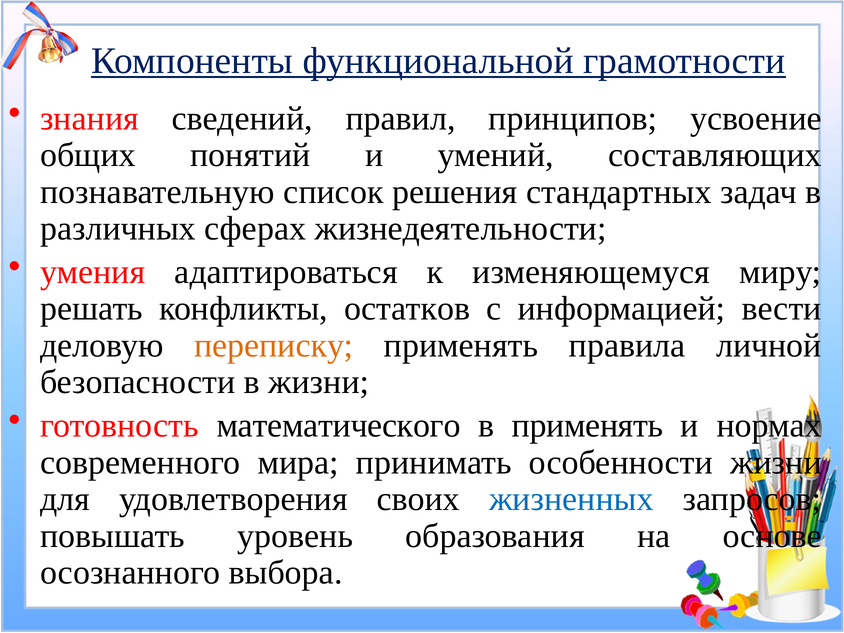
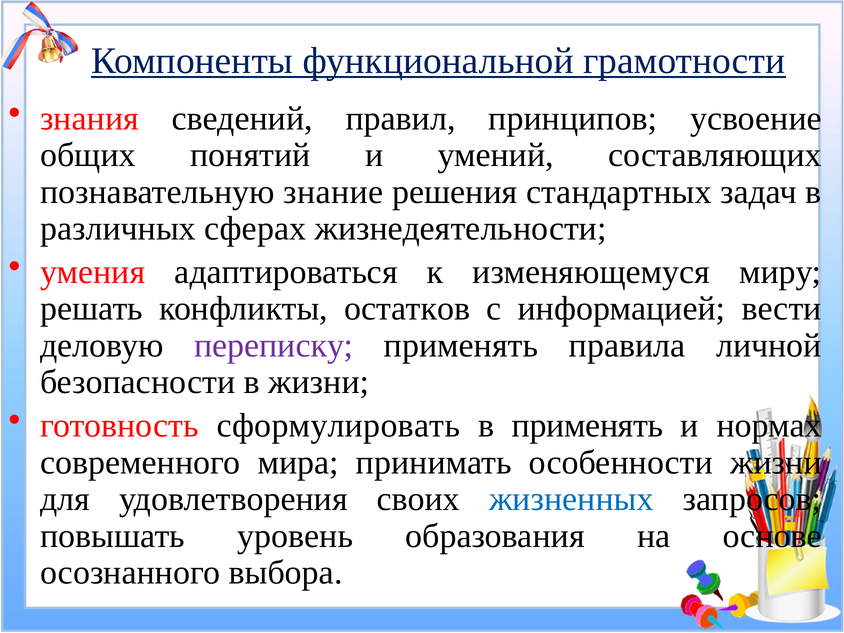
список: список -> знание
переписку colour: orange -> purple
математического: математического -> сформулировать
